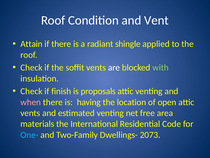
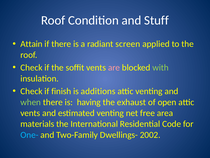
Vent: Vent -> Stuff
shingle: shingle -> screen
are colour: white -> pink
proposals: proposals -> additions
when colour: pink -> light green
location: location -> exhaust
2073: 2073 -> 2002
